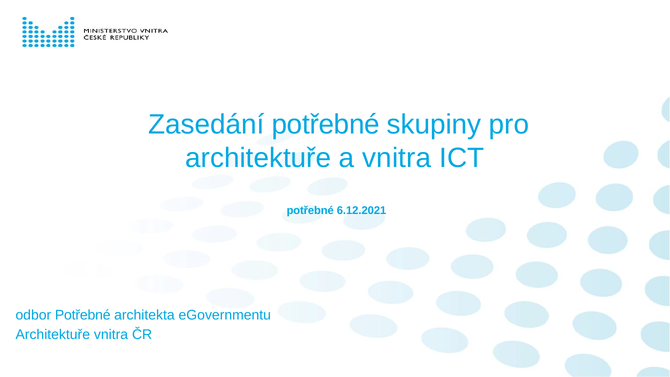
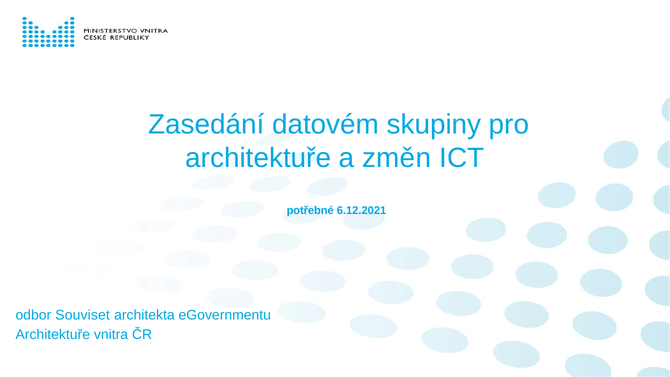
Zasedání potřebné: potřebné -> datovém
a vnitra: vnitra -> změn
odbor Potřebné: Potřebné -> Souviset
